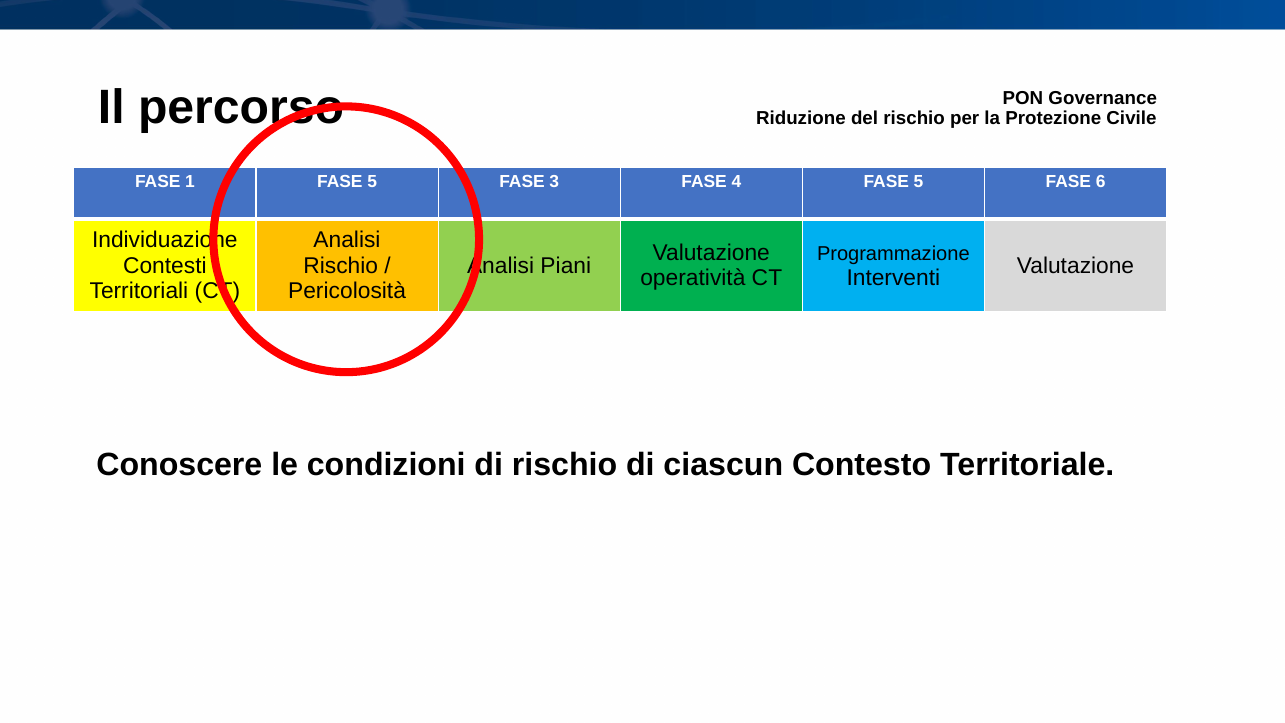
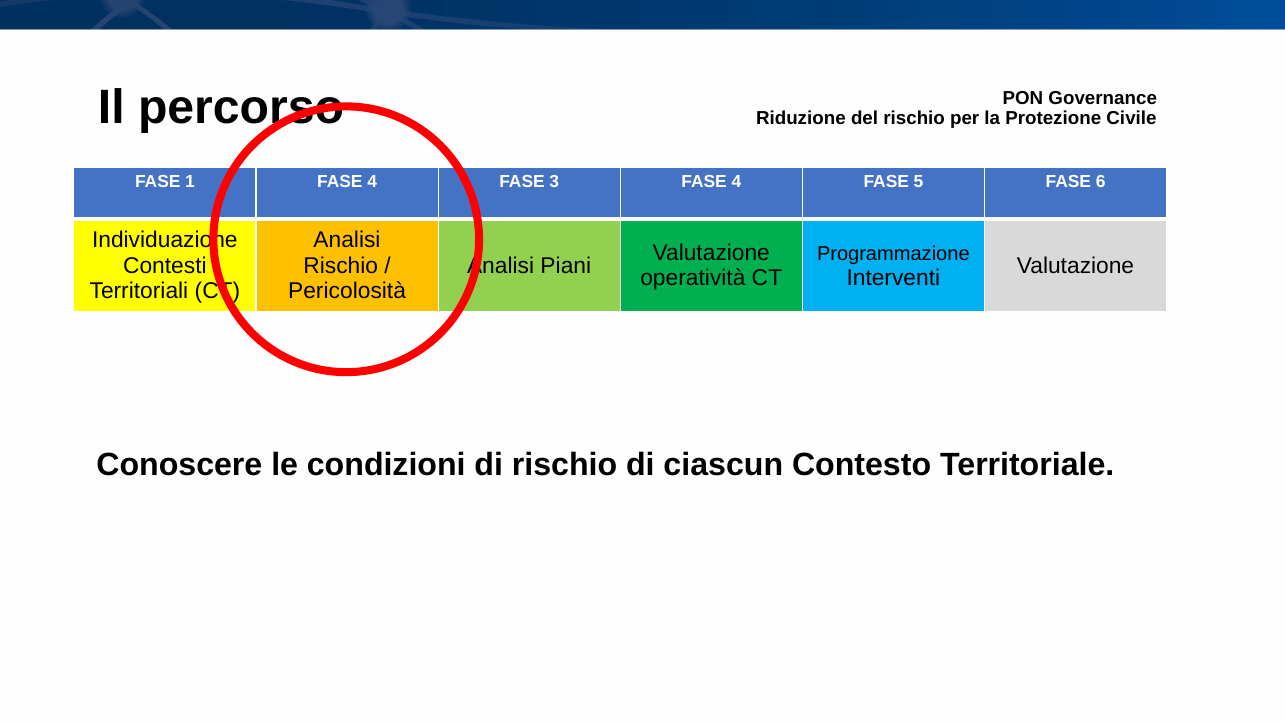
1 FASE 5: 5 -> 4
